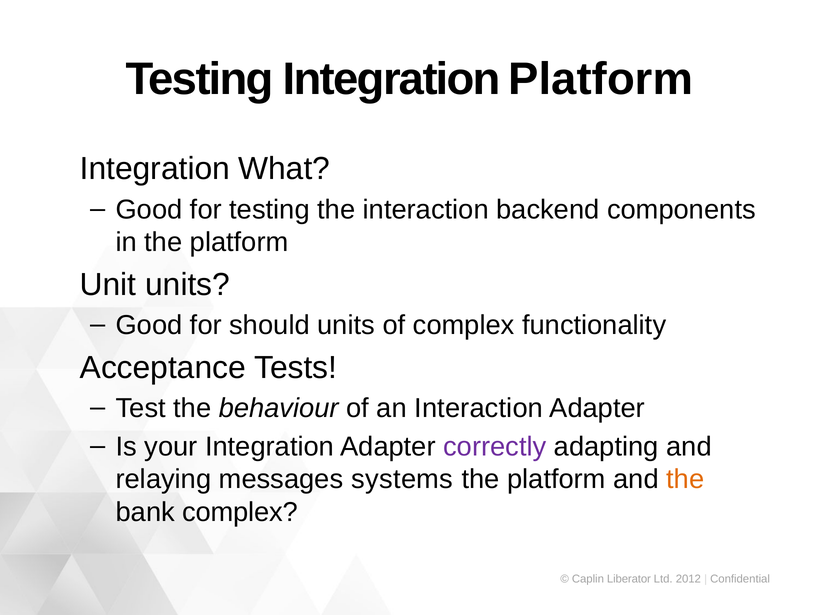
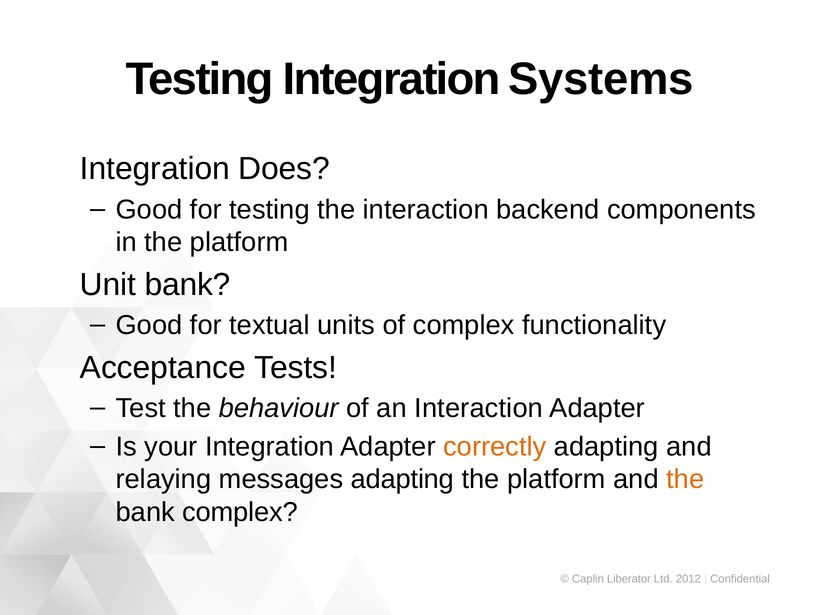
Integration Platform: Platform -> Systems
What: What -> Does
Unit units: units -> bank
should: should -> textual
correctly colour: purple -> orange
messages systems: systems -> adapting
